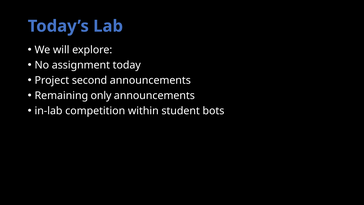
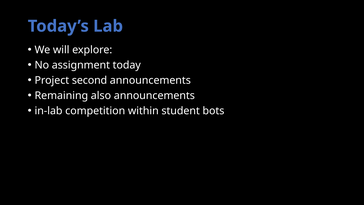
only: only -> also
